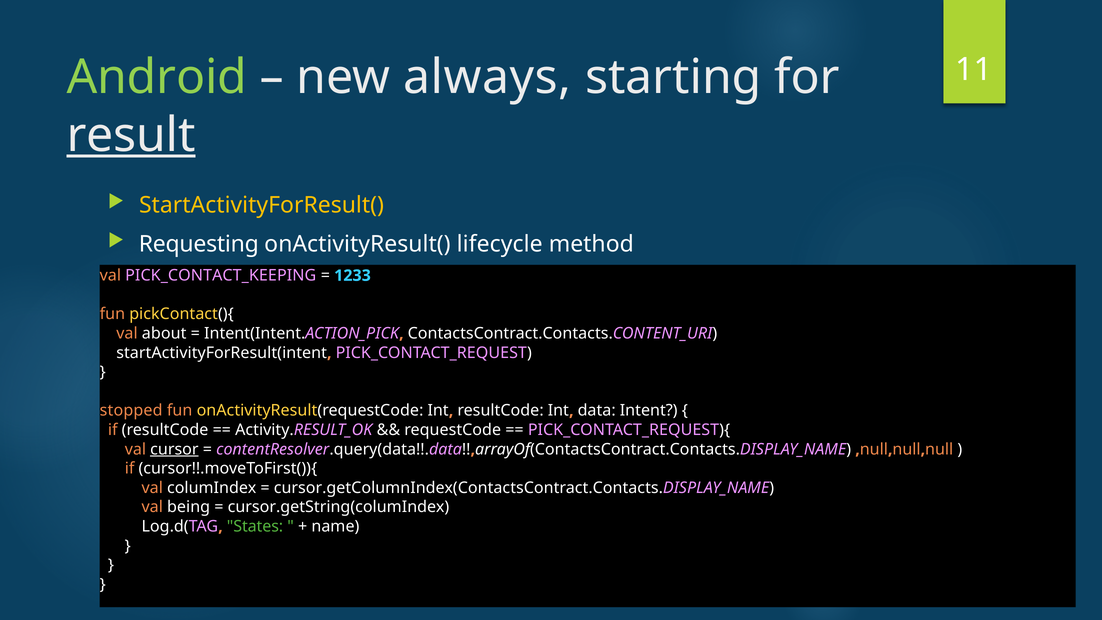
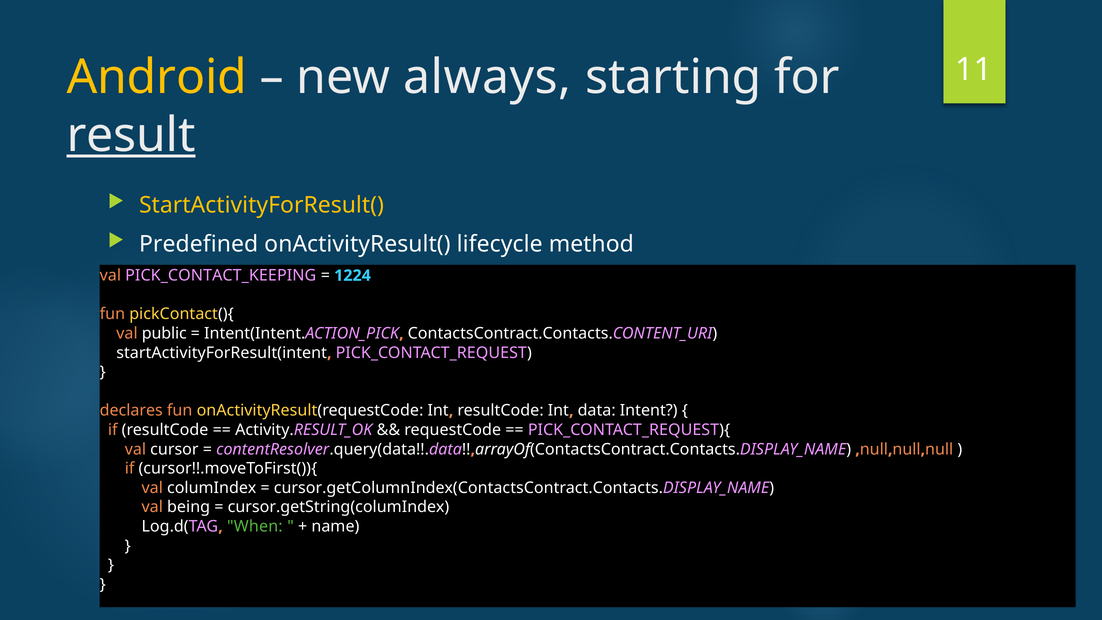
Android colour: light green -> yellow
Requesting: Requesting -> Predefined
1233: 1233 -> 1224
about: about -> public
stopped: stopped -> declares
cursor underline: present -> none
States: States -> When
